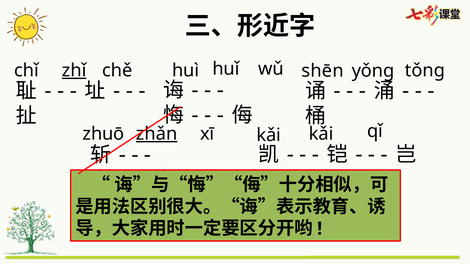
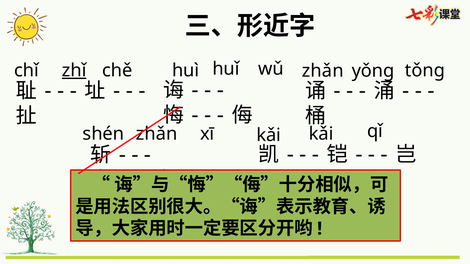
shēn at (323, 71): shēn -> zhǎn
zhuō: zhuō -> shén
zhǎn at (157, 134) underline: present -> none
